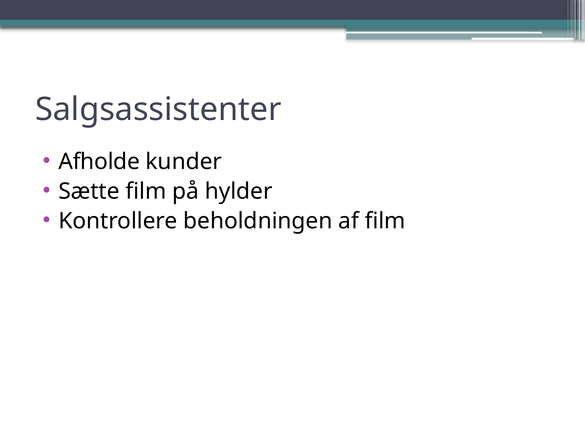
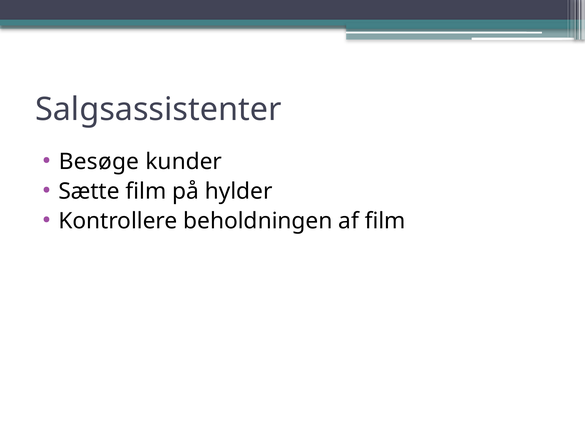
Afholde: Afholde -> Besøge
